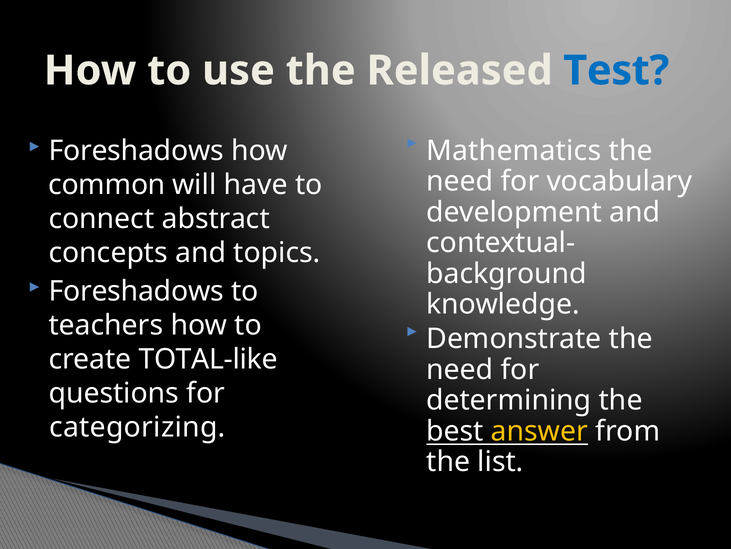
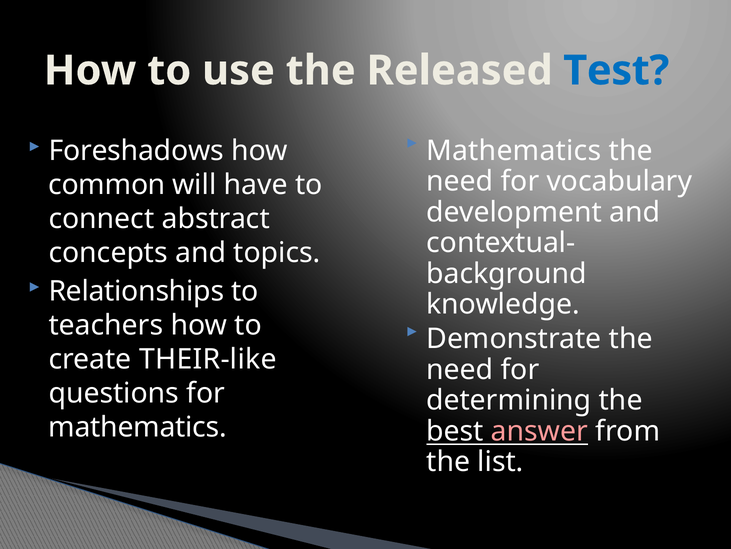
Foreshadows at (136, 291): Foreshadows -> Relationships
TOTAL-like: TOTAL-like -> THEIR-like
categorizing at (137, 427): categorizing -> mathematics
answer colour: yellow -> pink
